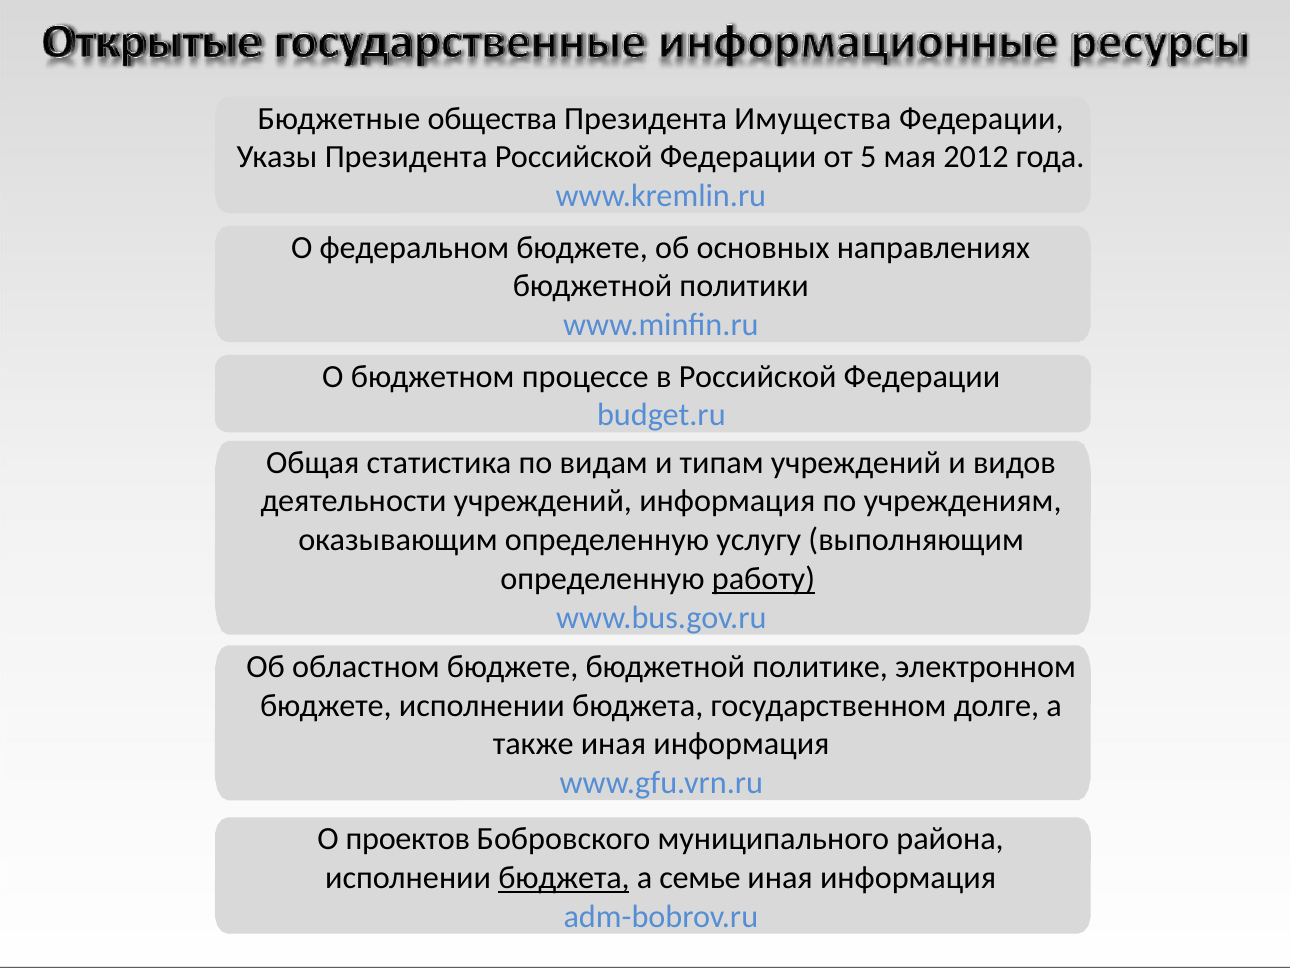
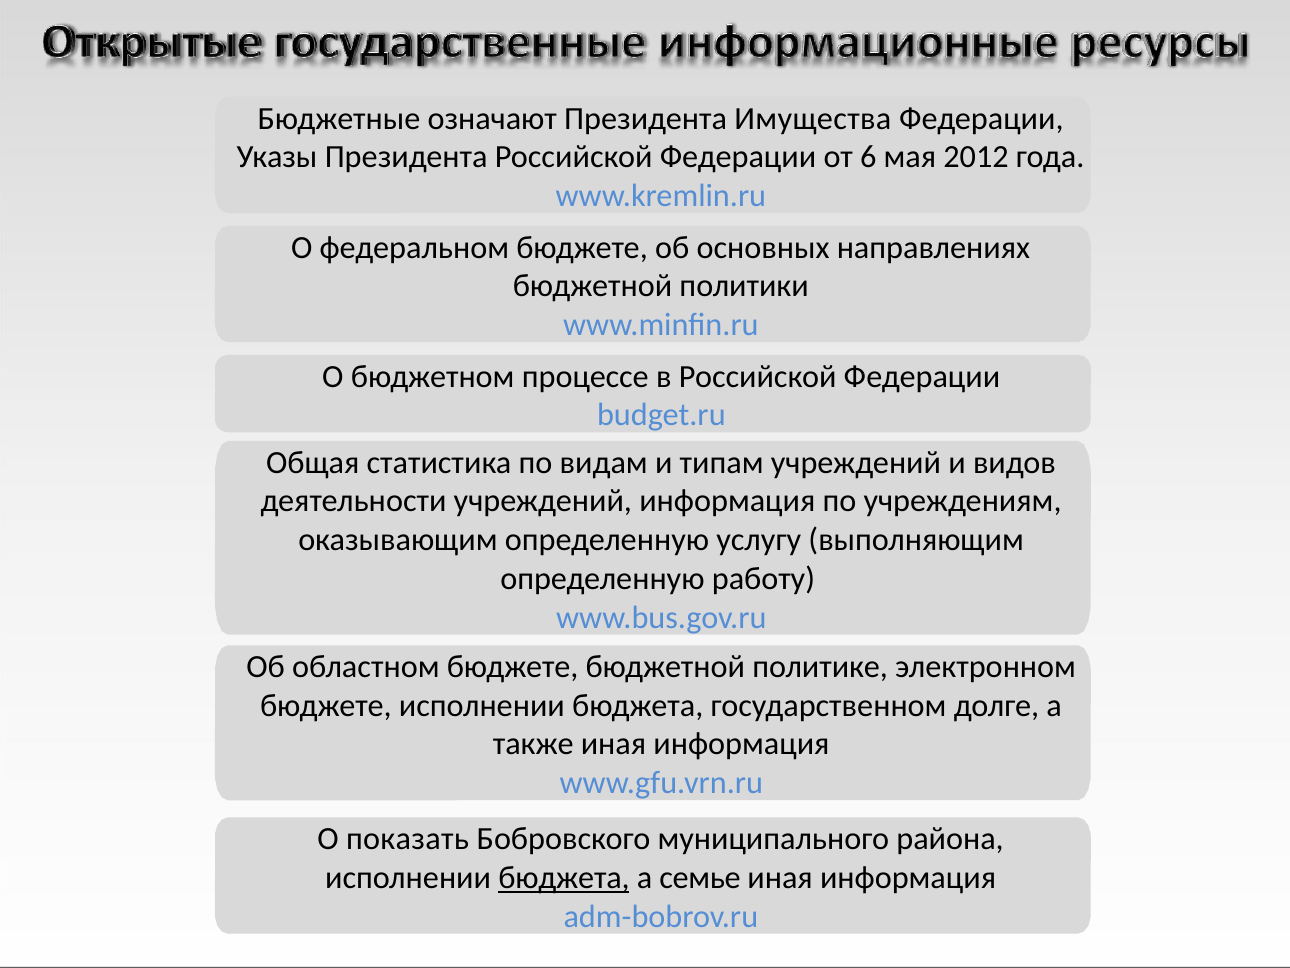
общества: общества -> означают
5: 5 -> 6
работу underline: present -> none
проектов: проектов -> показать
